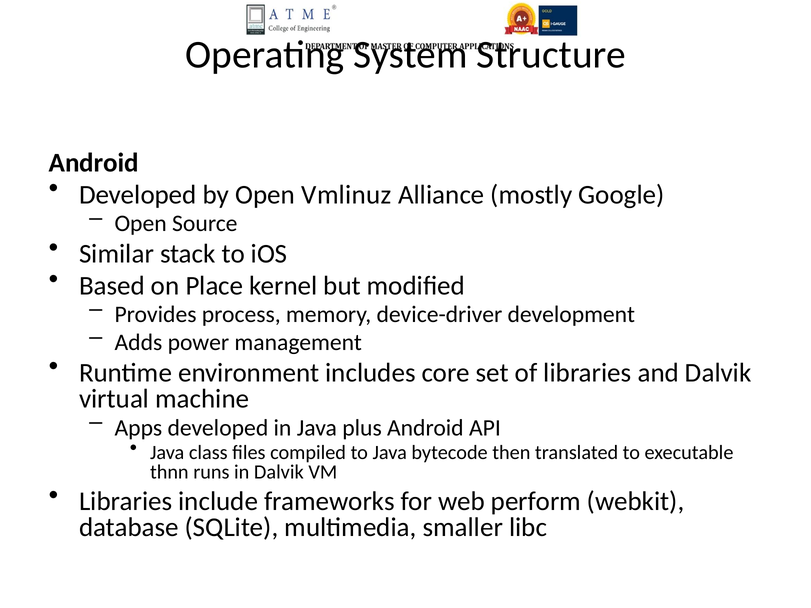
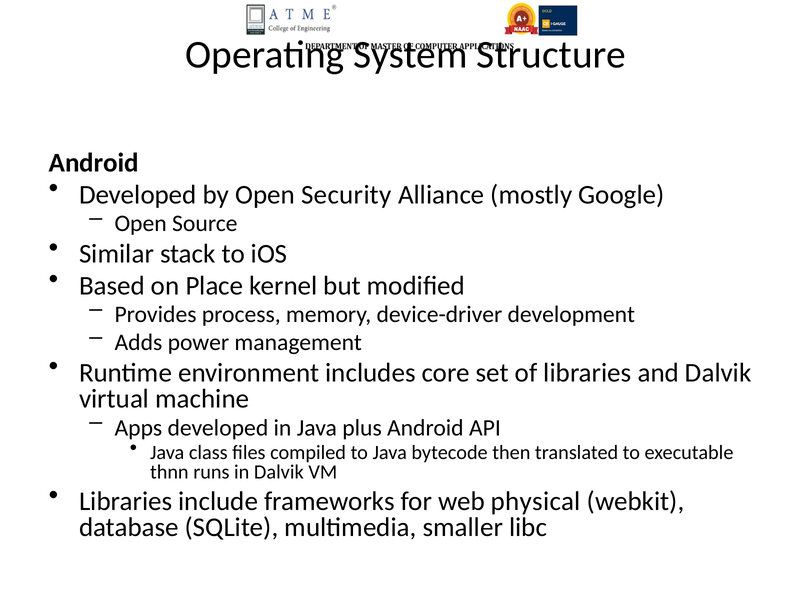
Vmlinuz: Vmlinuz -> Security
perform: perform -> physical
